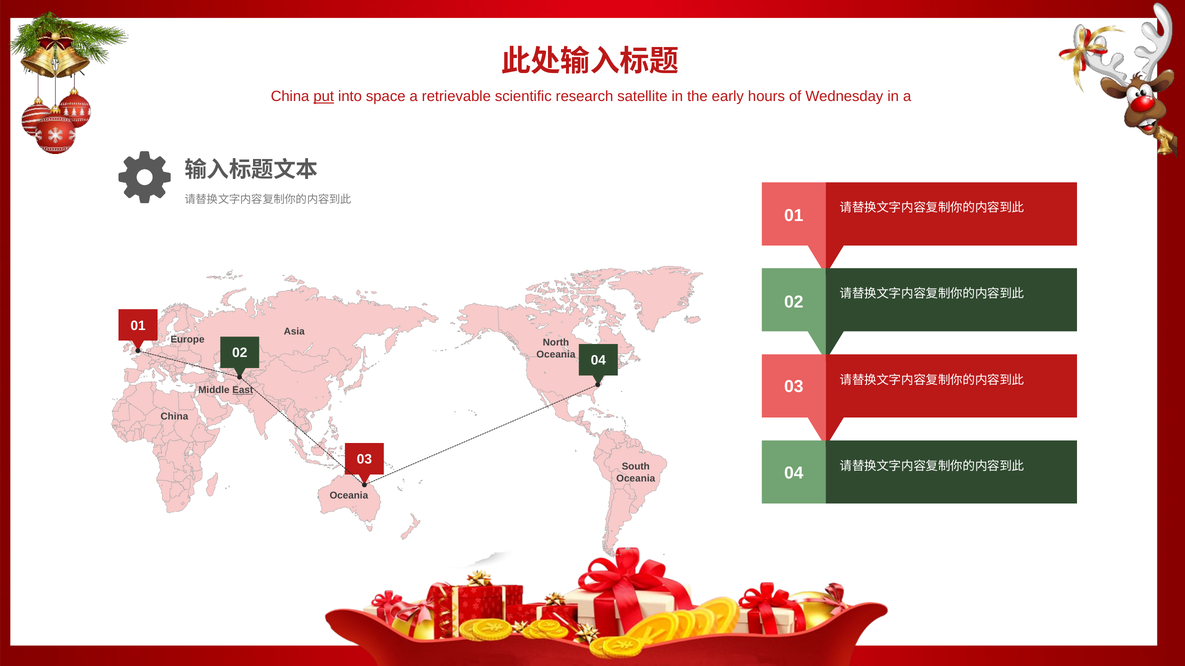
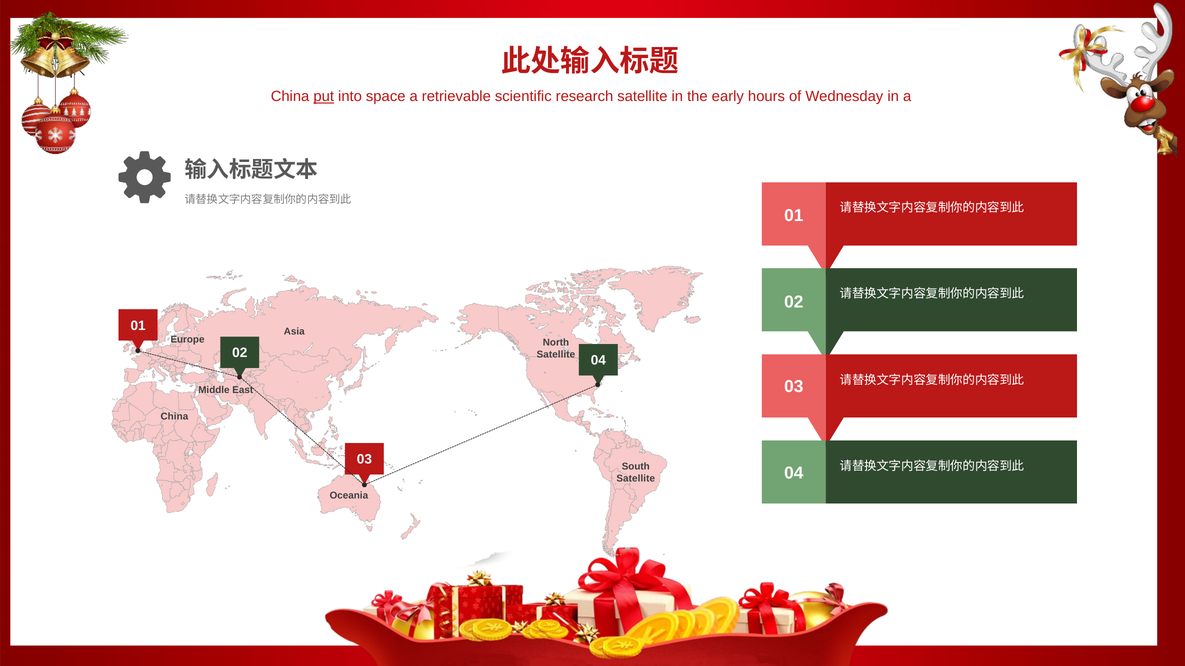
Oceania at (556, 355): Oceania -> Satellite
East underline: present -> none
Oceania at (636, 479): Oceania -> Satellite
